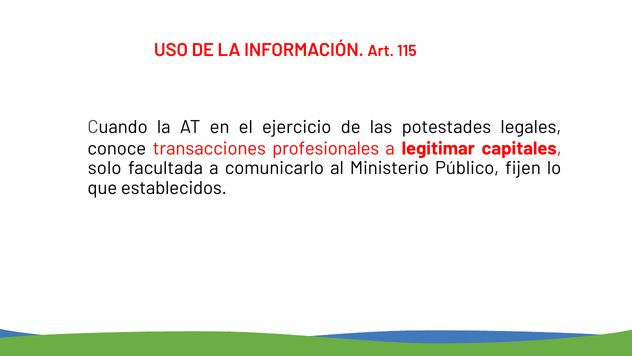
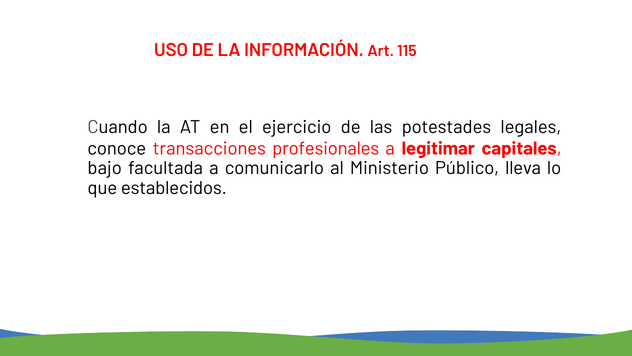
solo: solo -> bajo
fijen: fijen -> lleva
